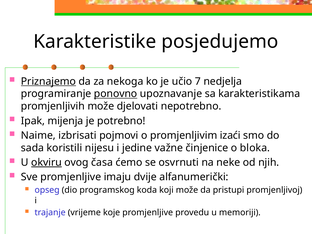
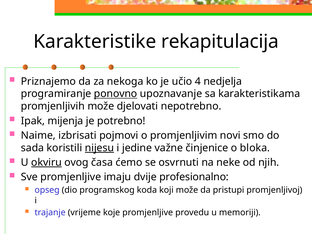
posjedujemo: posjedujemo -> rekapitulacija
Priznajemo underline: present -> none
7: 7 -> 4
izaći: izaći -> novi
nijesu underline: none -> present
alfanumerički: alfanumerički -> profesionalno
